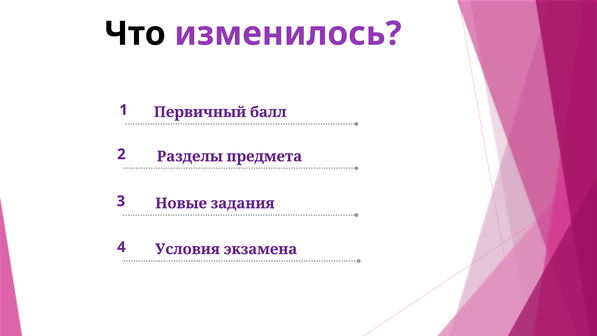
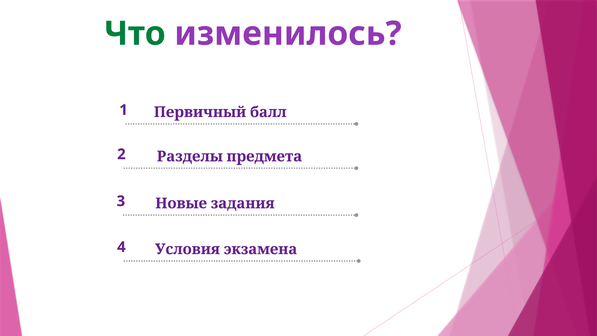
Что colour: black -> green
